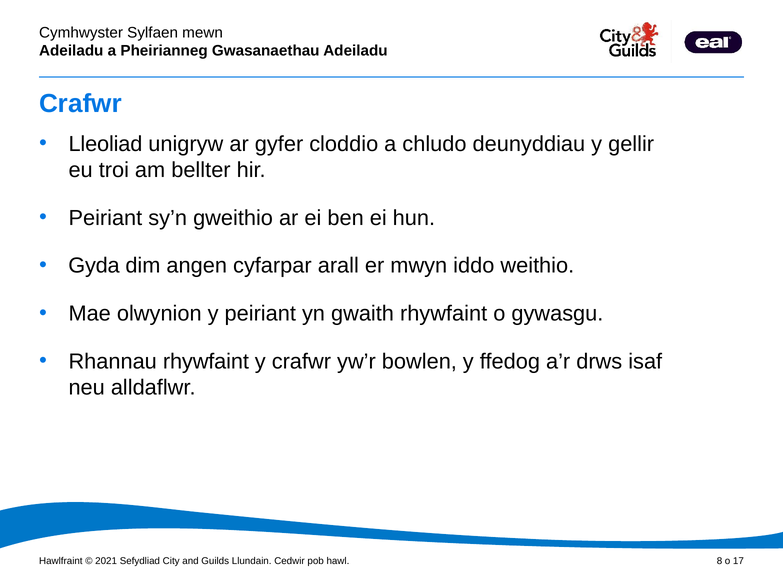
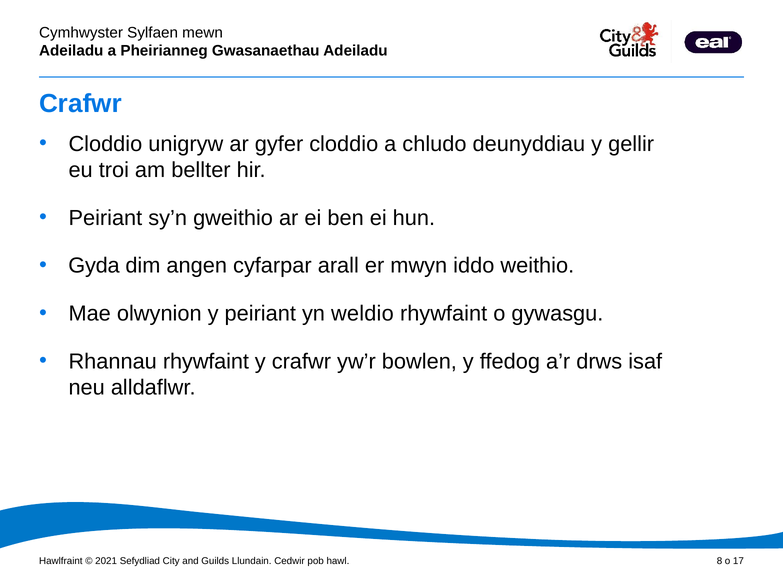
Lleoliad at (105, 144): Lleoliad -> Cloddio
gwaith: gwaith -> weldio
